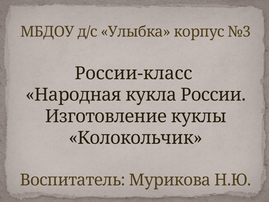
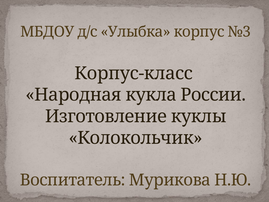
России-класс: России-класс -> Корпус-класс
